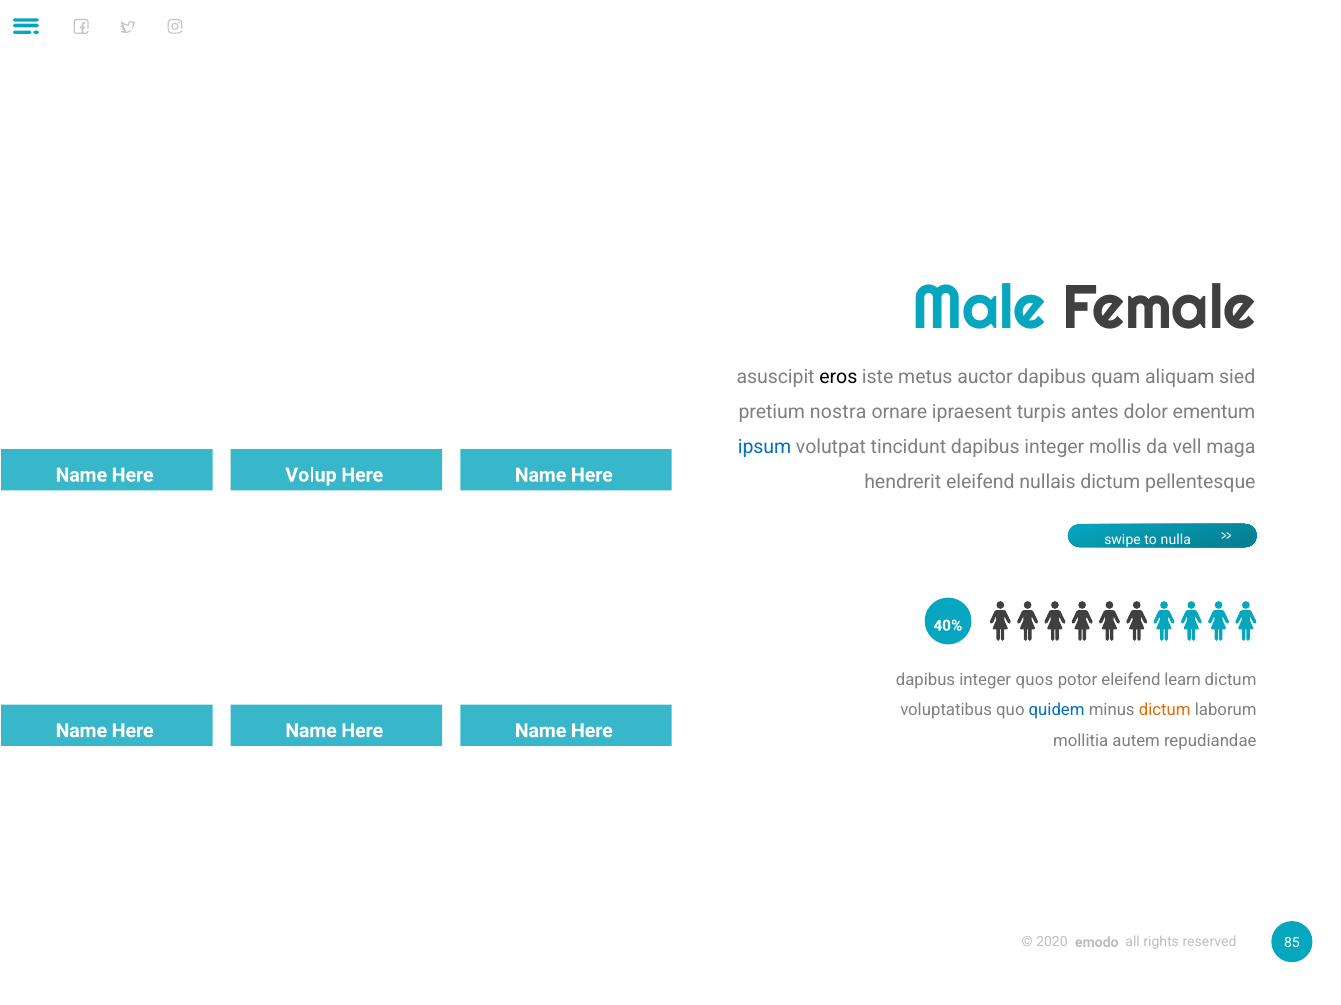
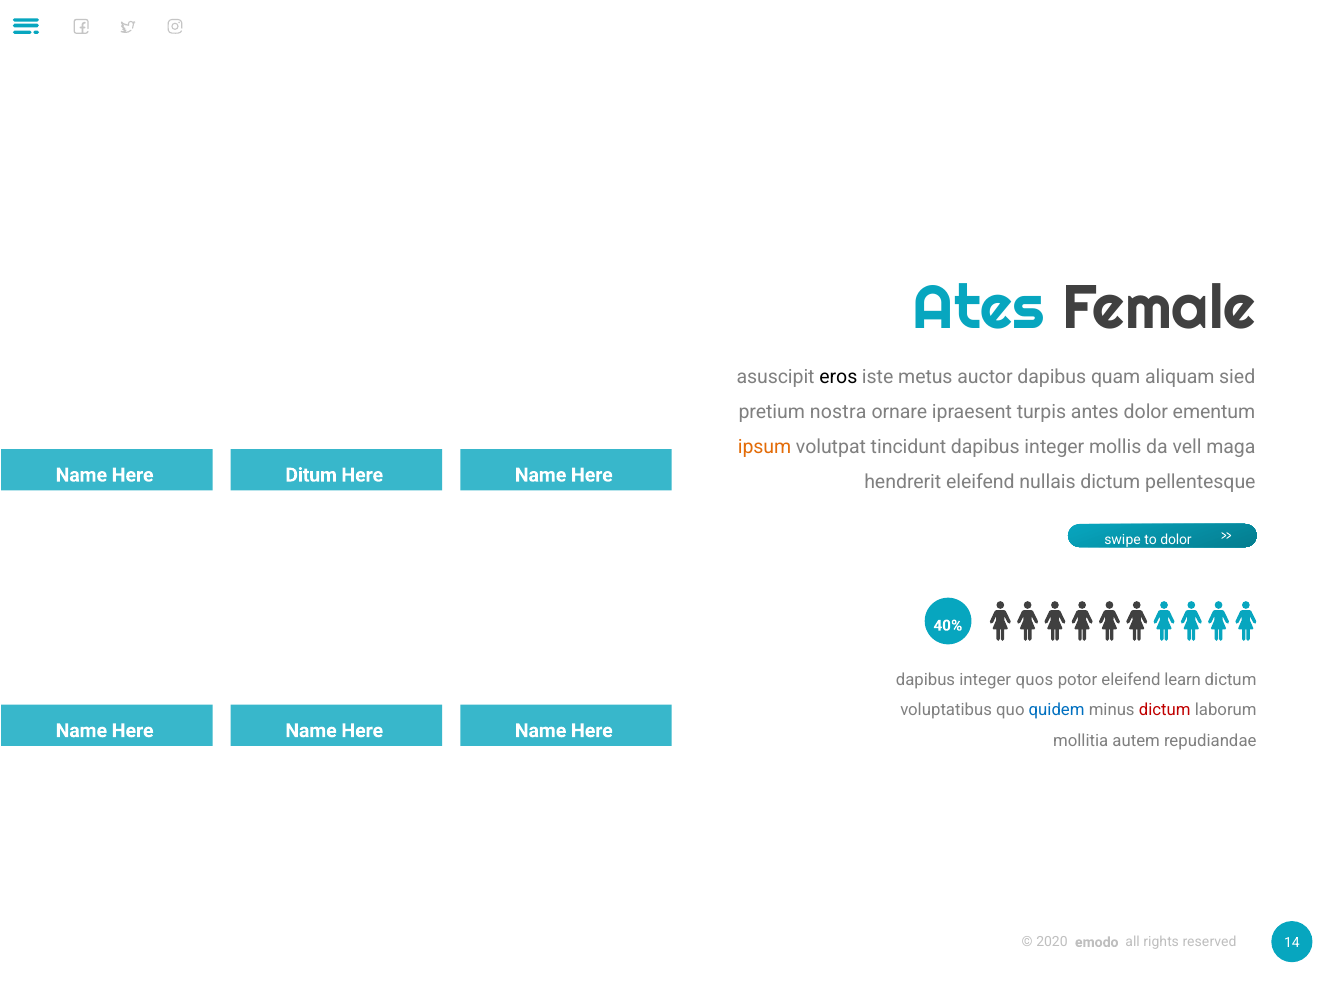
Male: Male -> Ates
ipsum colour: blue -> orange
Volup: Volup -> Ditum
to nulla: nulla -> dolor
dictum at (1165, 711) colour: orange -> red
85: 85 -> 14
